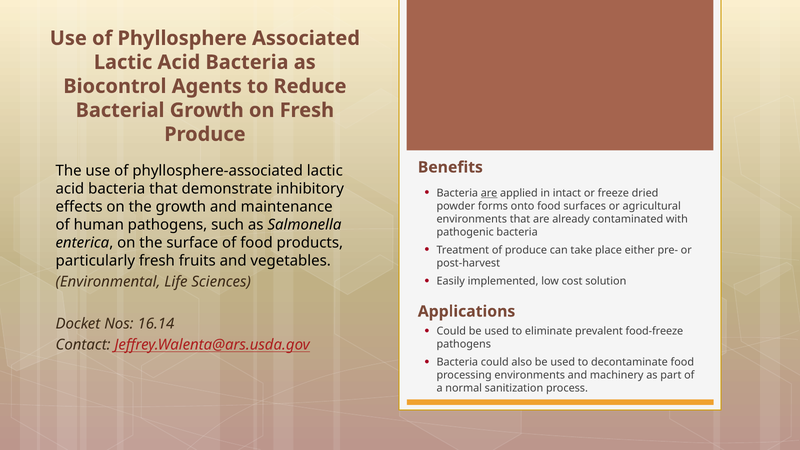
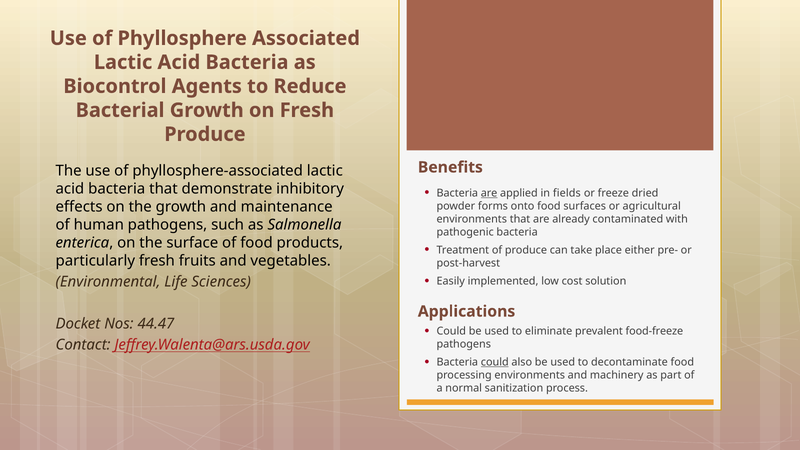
intact: intact -> fields
16.14: 16.14 -> 44.47
could at (495, 362) underline: none -> present
